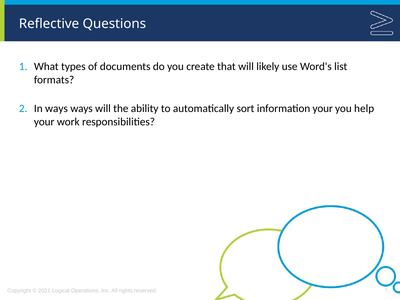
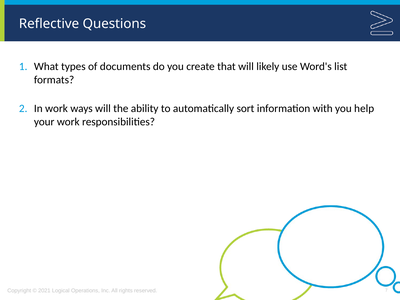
In ways: ways -> work
information your: your -> with
